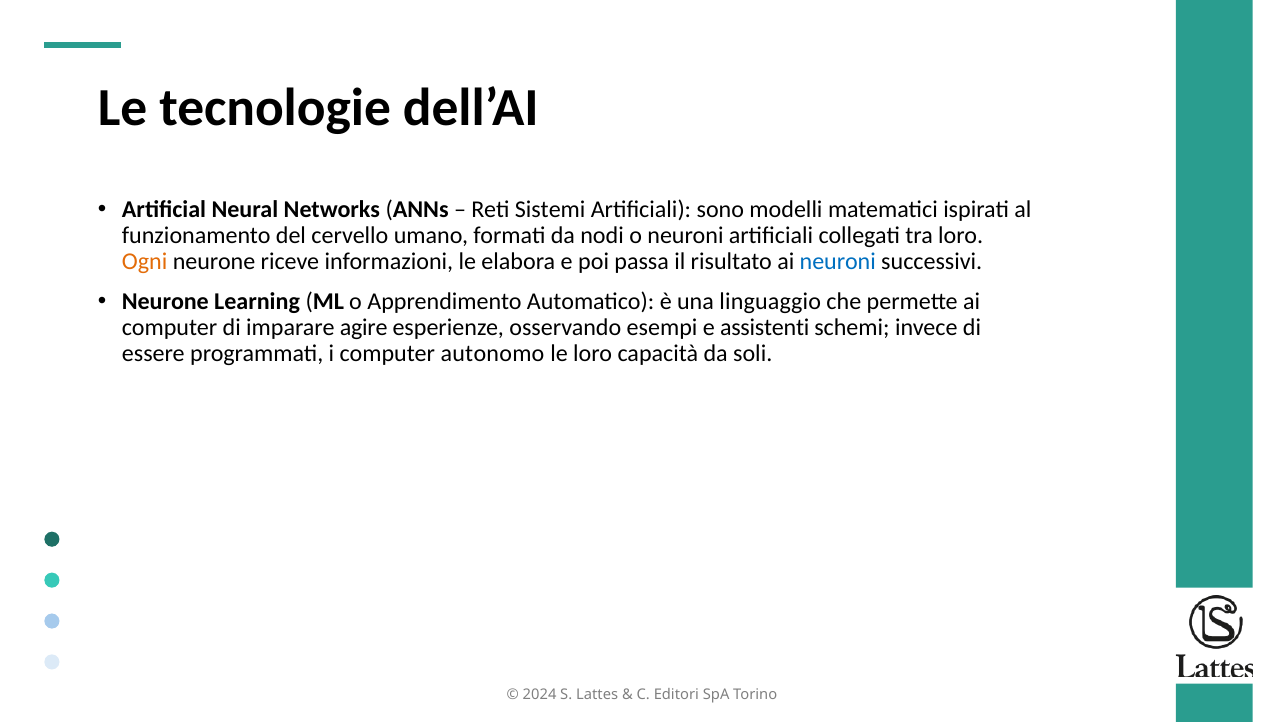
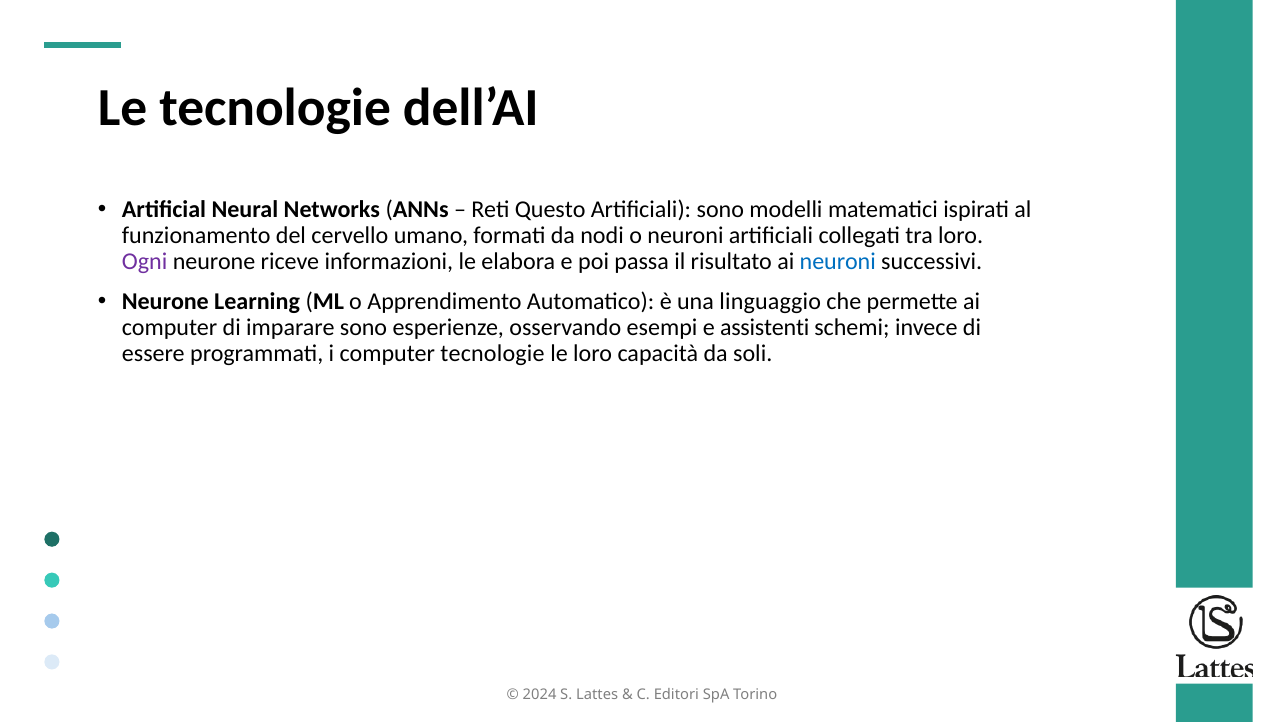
Sistemi: Sistemi -> Questo
Ogni colour: orange -> purple
imparare agire: agire -> sono
computer autonomo: autonomo -> tecnologie
